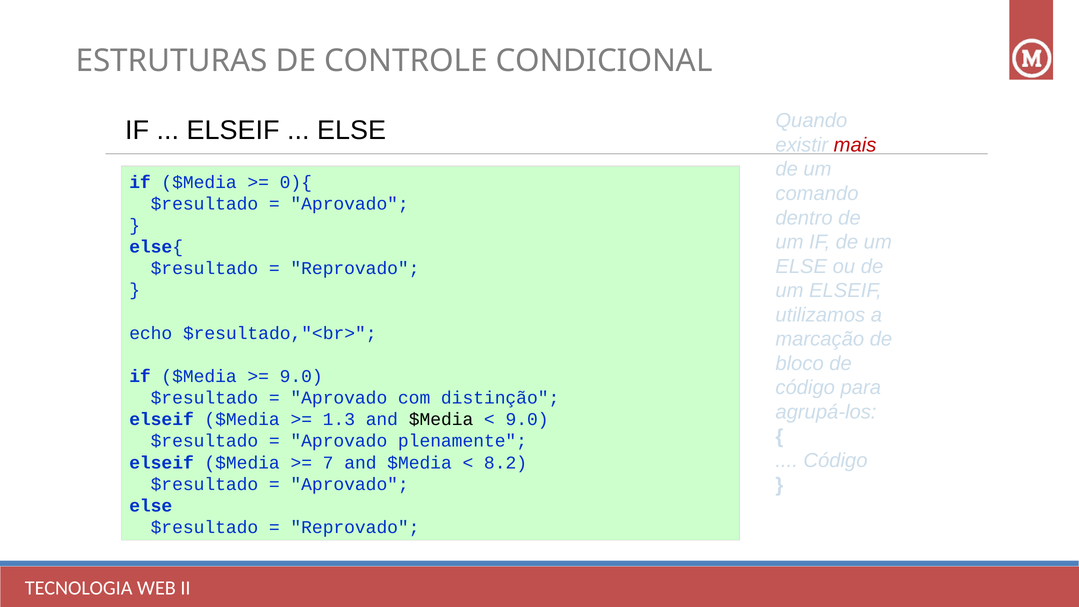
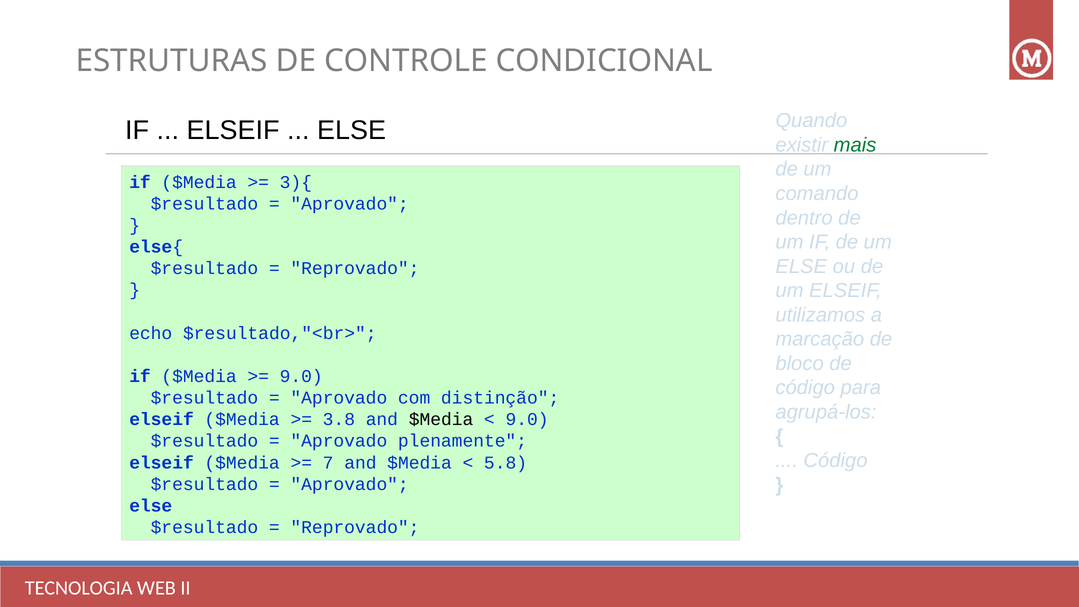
mais colour: red -> green
0){: 0){ -> 3){
1.3: 1.3 -> 3.8
8.2: 8.2 -> 5.8
